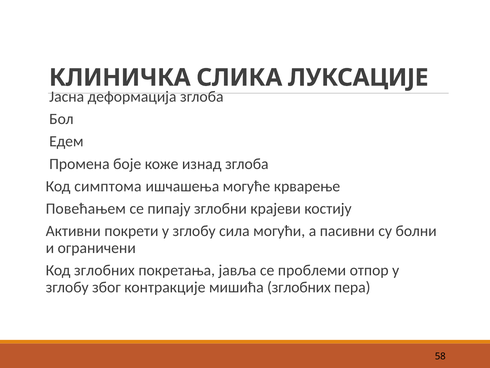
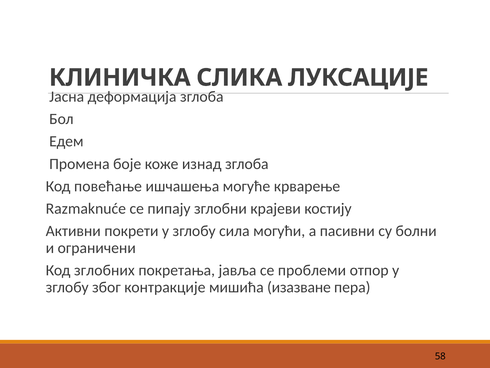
симптома: симптома -> повећање
Повећањем: Повећањем -> Razmaknuće
мишића зглобних: зглобних -> изазване
